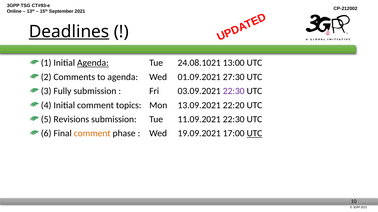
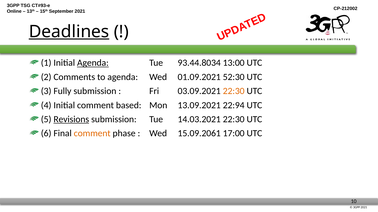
24.08.1021: 24.08.1021 -> 93.44.8034
27:30: 27:30 -> 52:30
22:30 at (234, 91) colour: purple -> orange
topics: topics -> based
22:20: 22:20 -> 22:94
Revisions underline: none -> present
11.09.2021: 11.09.2021 -> 14.03.2021
19.09.2021: 19.09.2021 -> 15.09.2061
UTC at (254, 134) underline: present -> none
